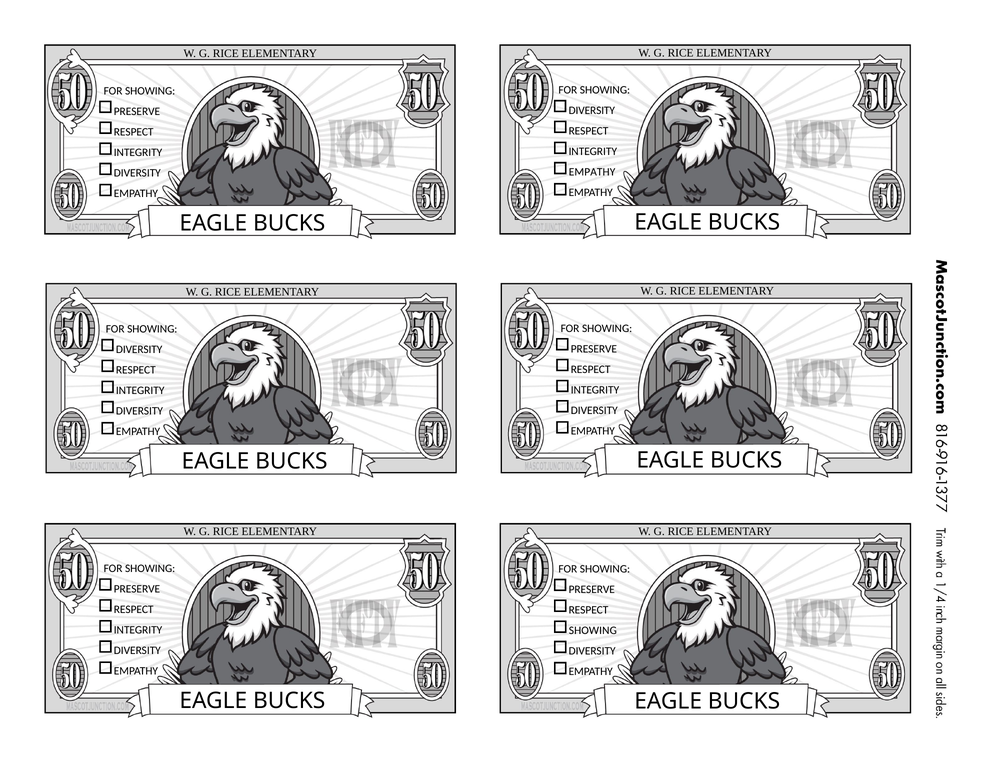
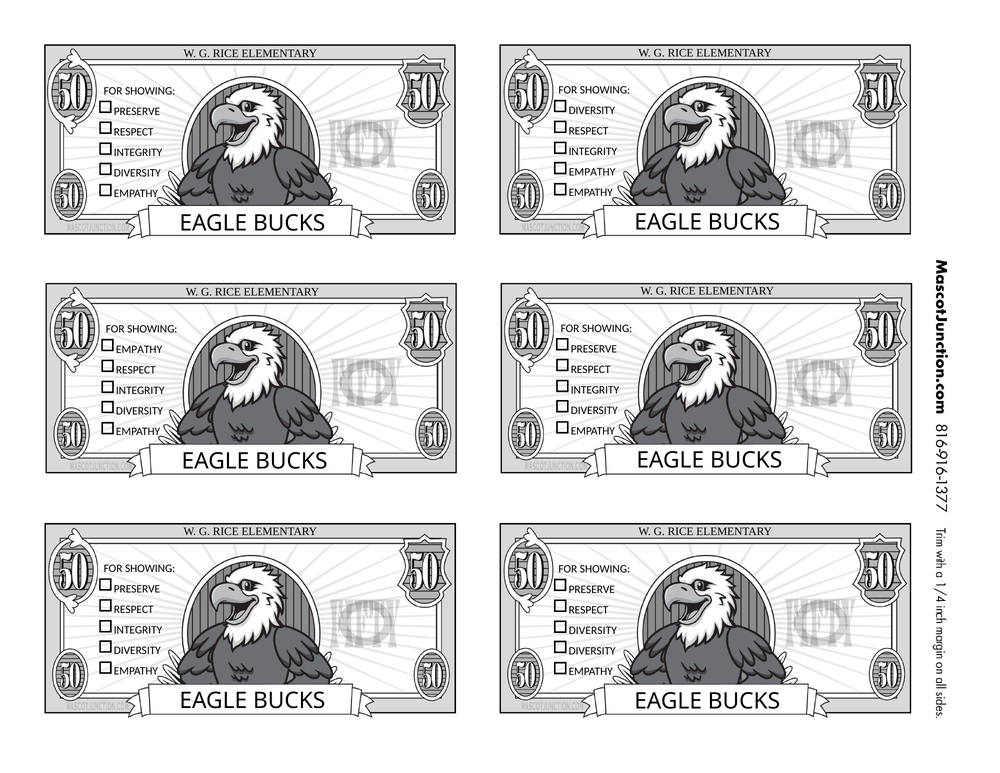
DIVERSITY at (139, 350): DIVERSITY -> EMPATHY
SHOWING at (593, 630): SHOWING -> DIVERSITY
